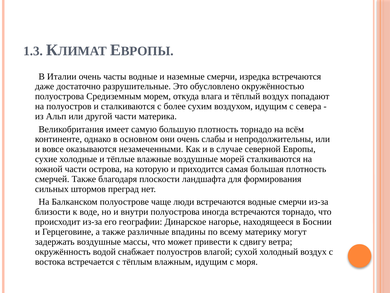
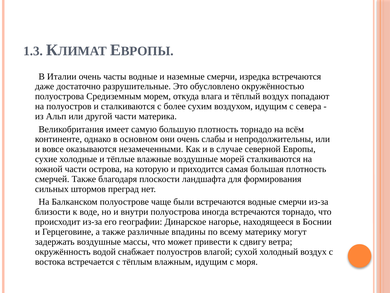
люди: люди -> были
